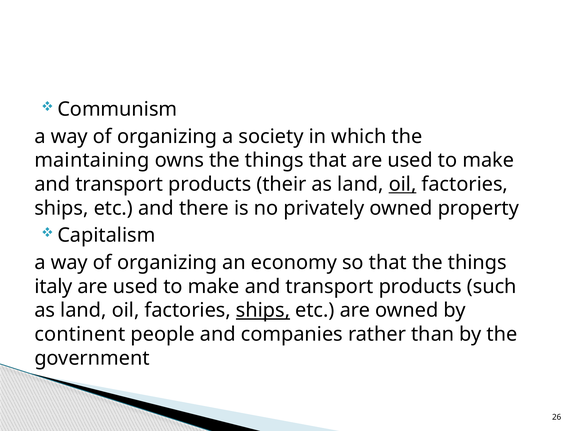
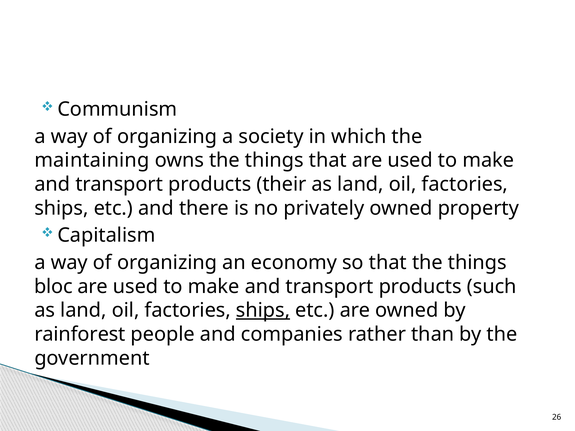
oil at (403, 184) underline: present -> none
italy: italy -> bloc
continent: continent -> rainforest
